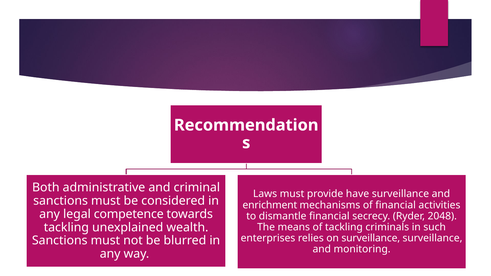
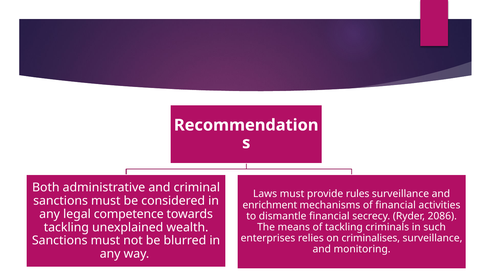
have: have -> rules
2048: 2048 -> 2086
on surveillance: surveillance -> criminalises
